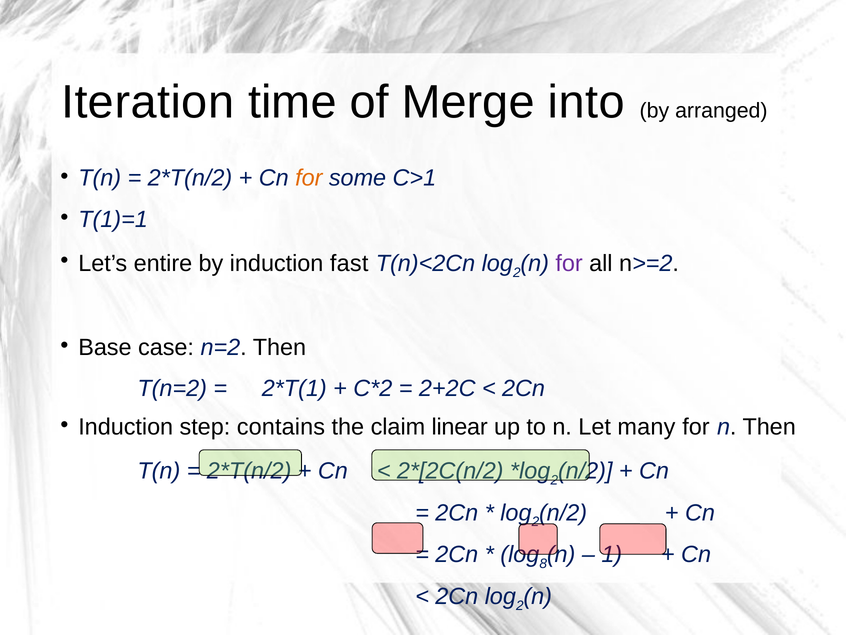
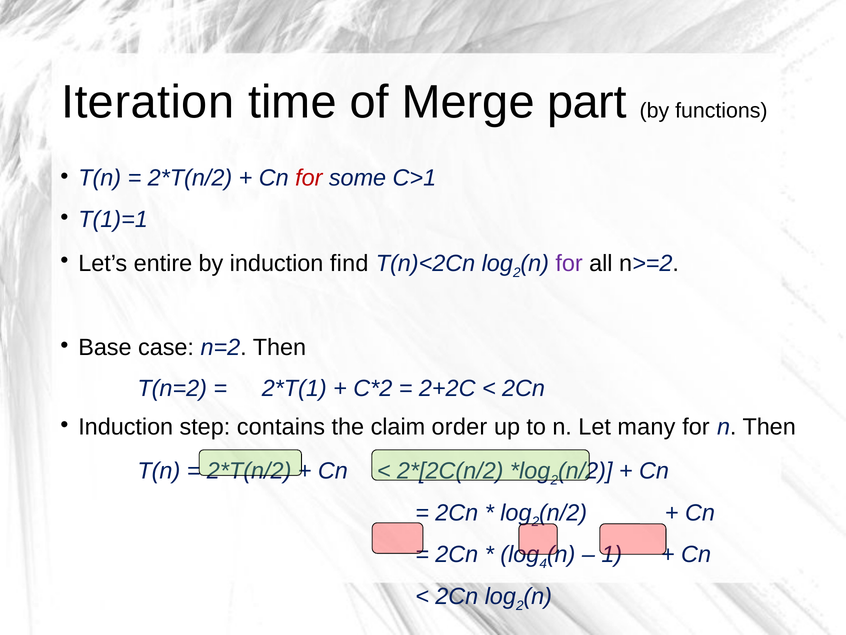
into: into -> part
arranged: arranged -> functions
for at (309, 178) colour: orange -> red
fast: fast -> find
linear: linear -> order
8: 8 -> 4
